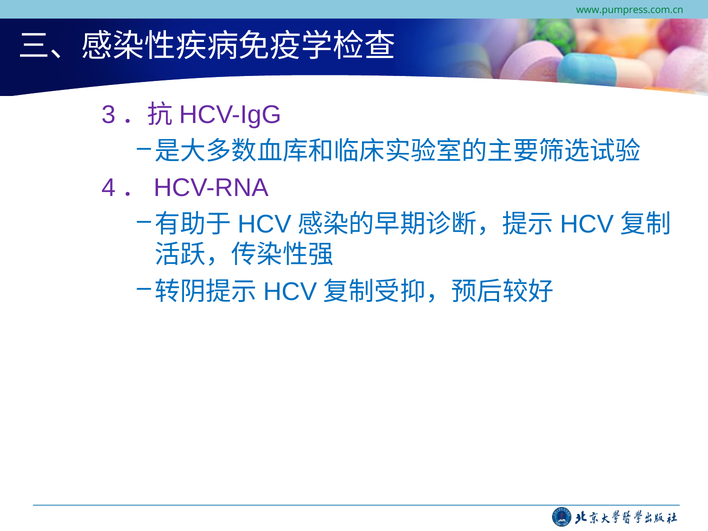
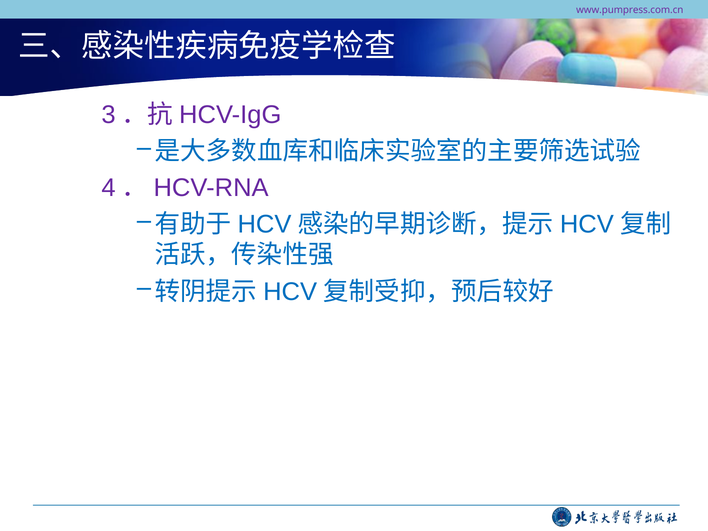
www.pumpress.com.cn colour: green -> purple
